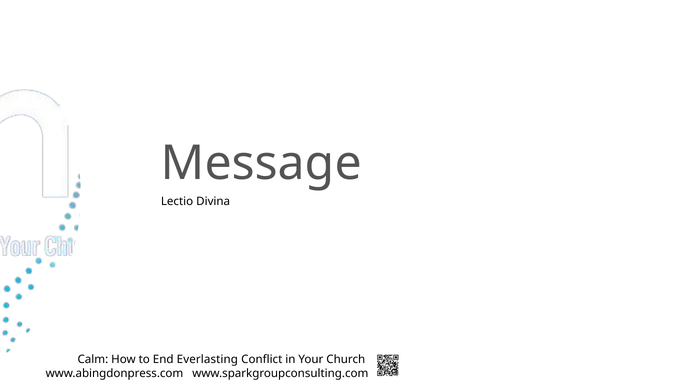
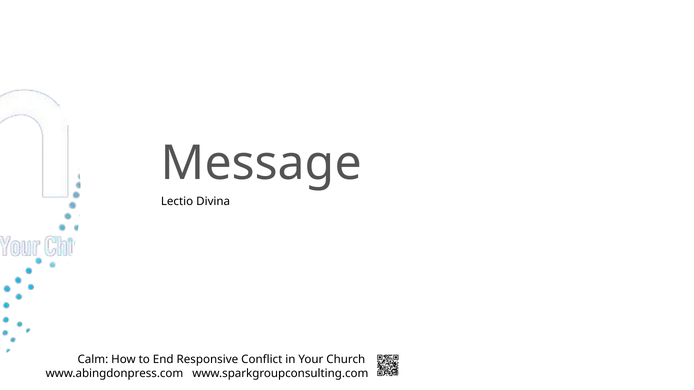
Everlasting: Everlasting -> Responsive
